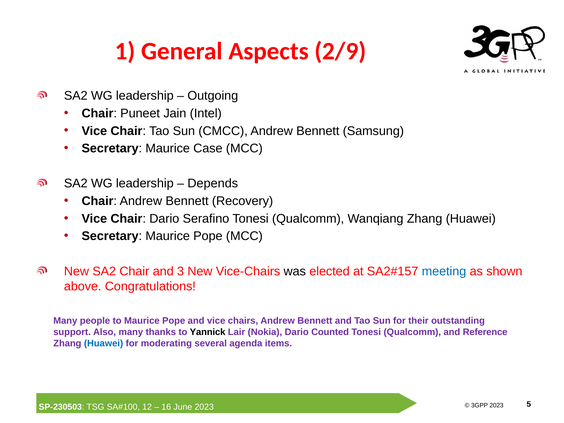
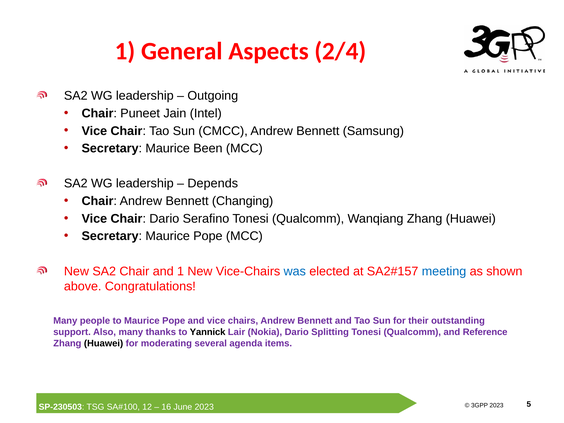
2/9: 2/9 -> 2/4
Case: Case -> Been
Recovery: Recovery -> Changing
and 3: 3 -> 1
was colour: black -> blue
Counted: Counted -> Splitting
Huawei at (104, 343) colour: blue -> black
